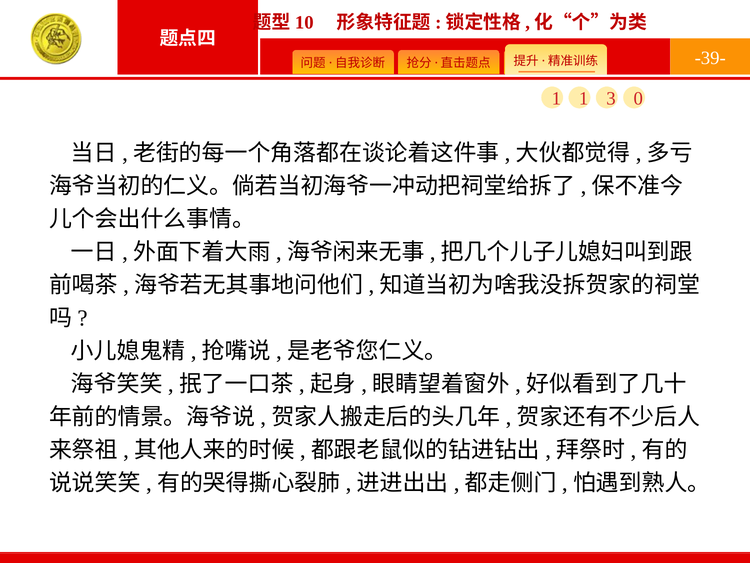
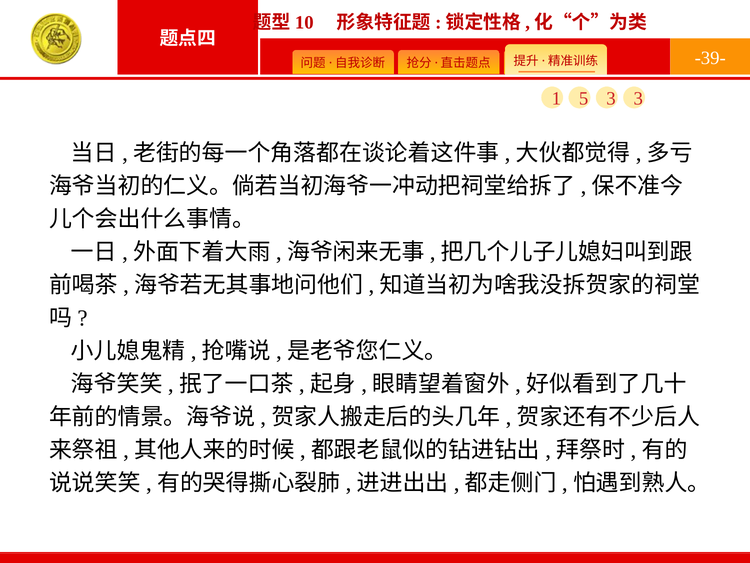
1 1: 1 -> 5
3 0: 0 -> 3
